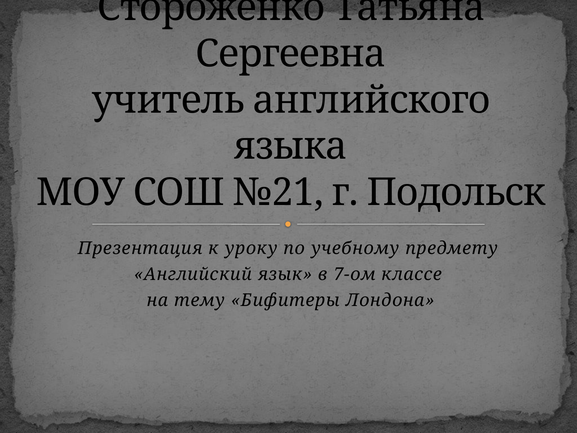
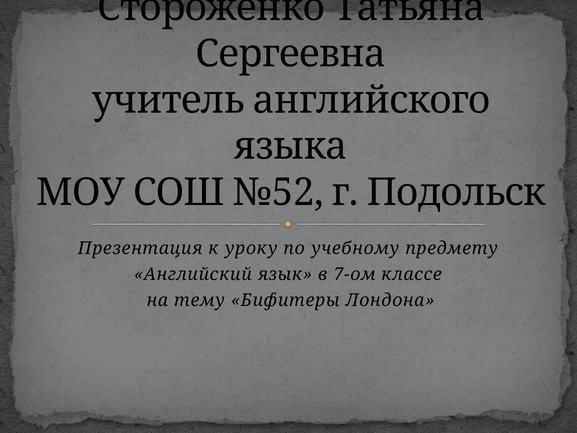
№21: №21 -> №52
